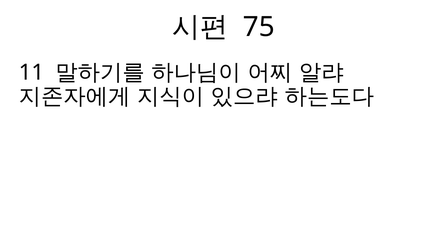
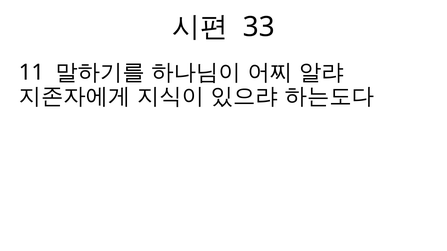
75: 75 -> 33
